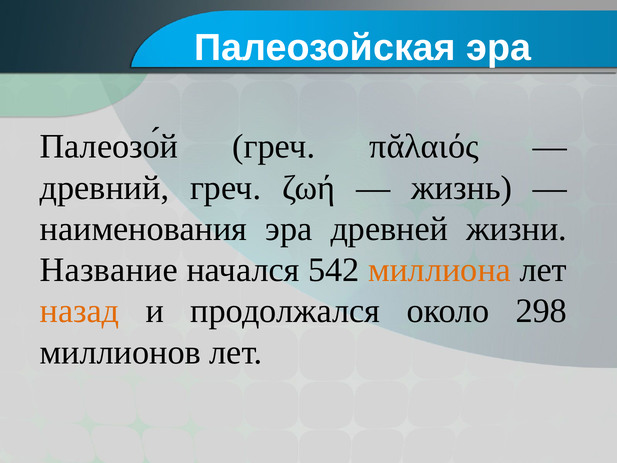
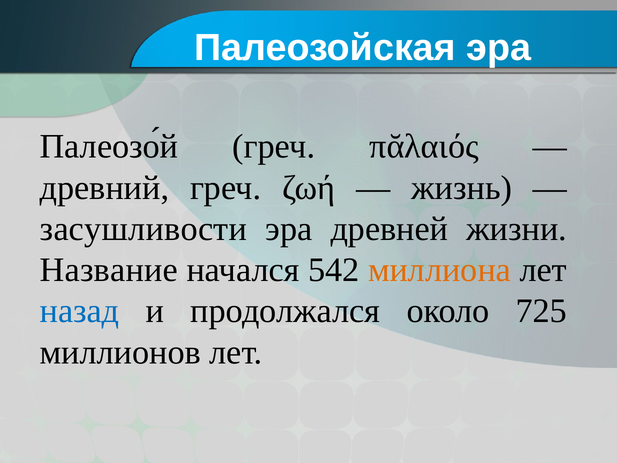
наименования: наименования -> засушливости
назад colour: orange -> blue
298: 298 -> 725
